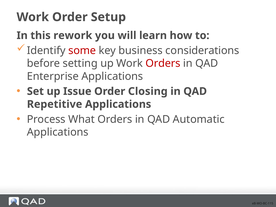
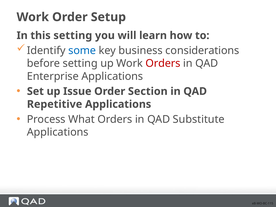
this rework: rework -> setting
some colour: red -> blue
Closing: Closing -> Section
Automatic: Automatic -> Substitute
